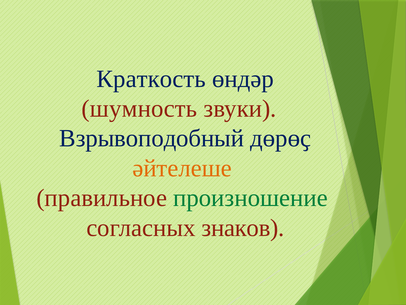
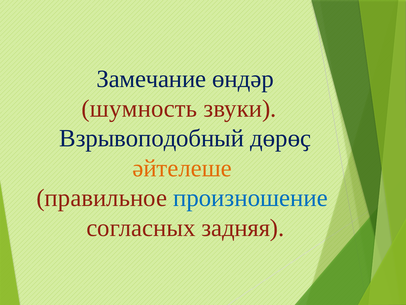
Краткость: Краткость -> Замечание
произношение colour: green -> blue
знаков: знаков -> задняя
